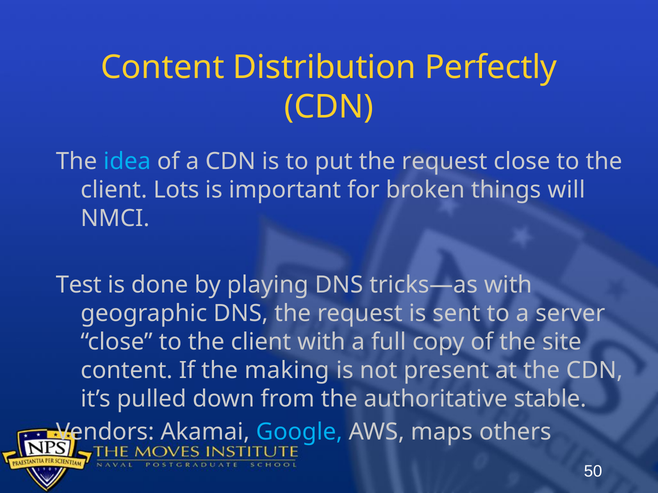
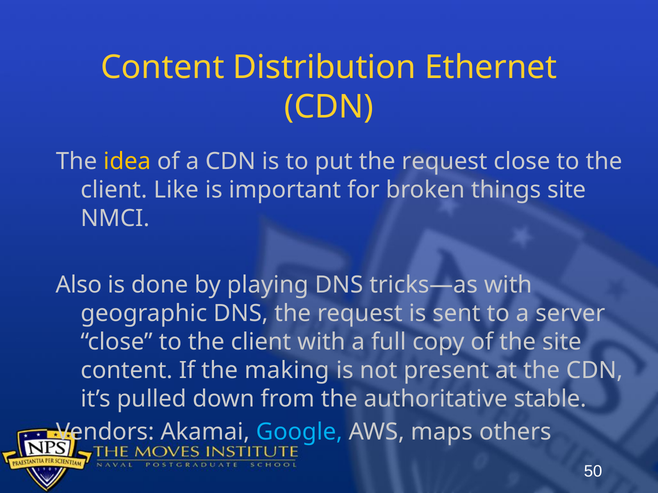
Perfectly: Perfectly -> Ethernet
idea colour: light blue -> yellow
Lots: Lots -> Like
things will: will -> site
Test: Test -> Also
